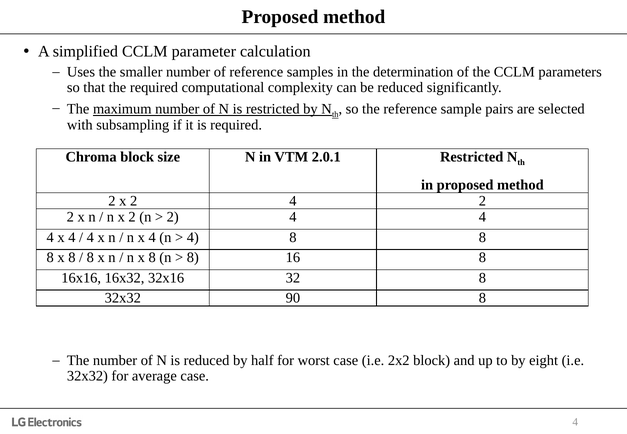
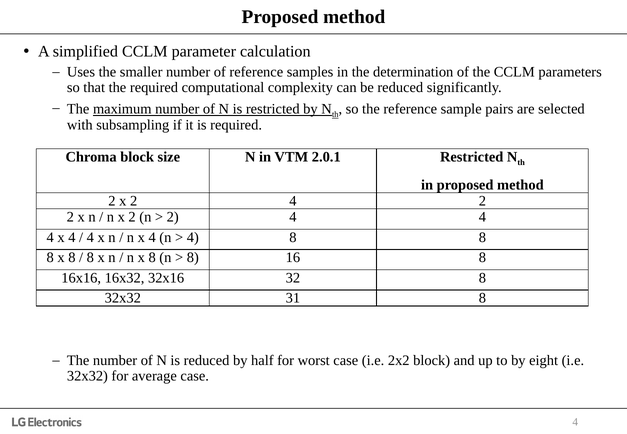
90: 90 -> 31
